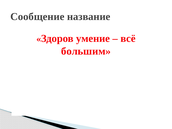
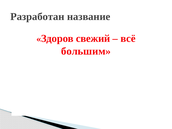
Сообщение: Сообщение -> Разработан
умение: умение -> свежий
